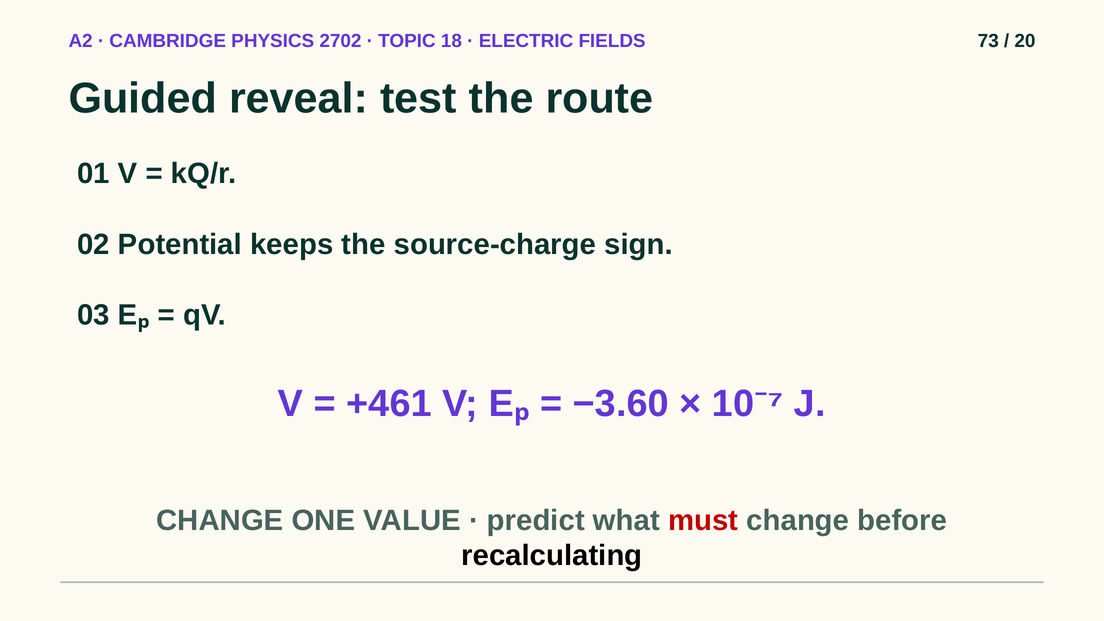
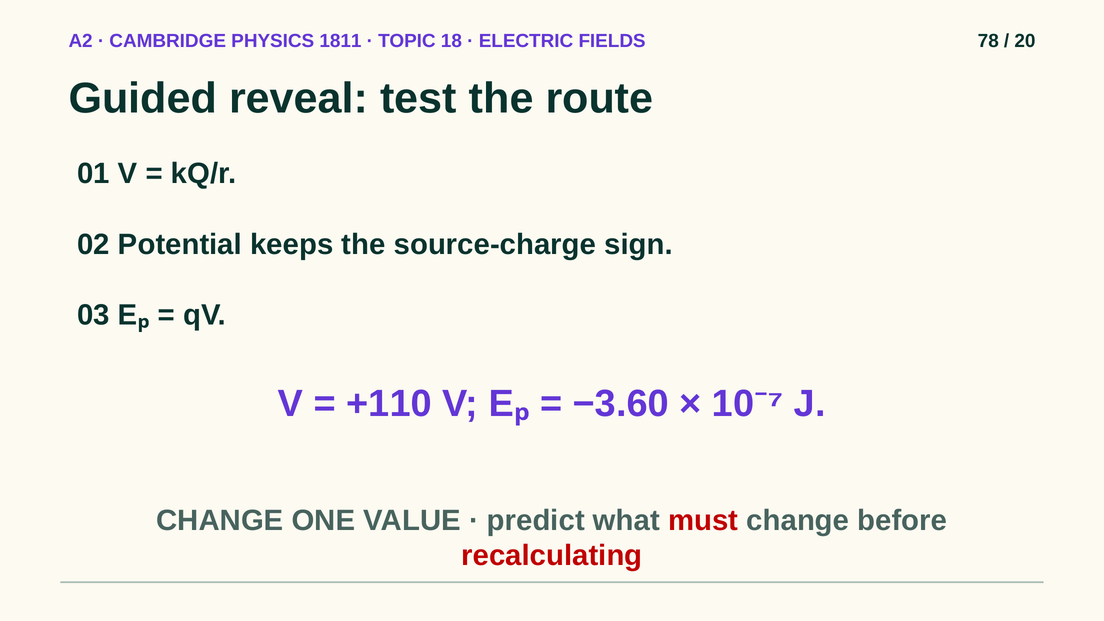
2702: 2702 -> 1811
73: 73 -> 78
+461: +461 -> +110
recalculating colour: black -> red
